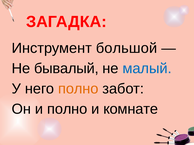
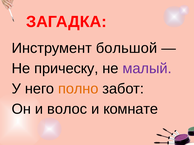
бывалый: бывалый -> прическу
малый colour: blue -> purple
и полно: полно -> волос
